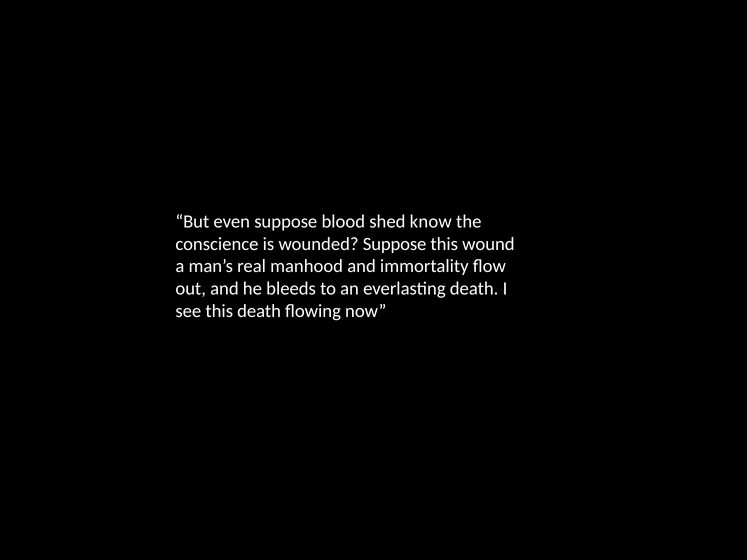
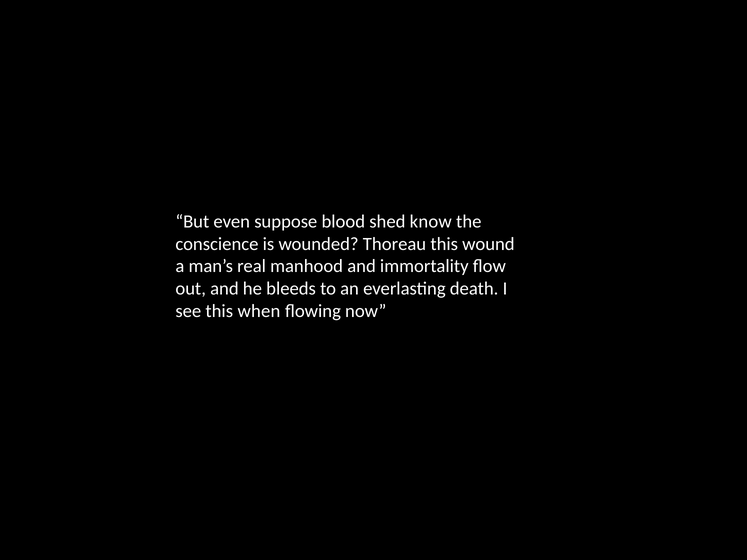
wounded Suppose: Suppose -> Thoreau
this death: death -> when
